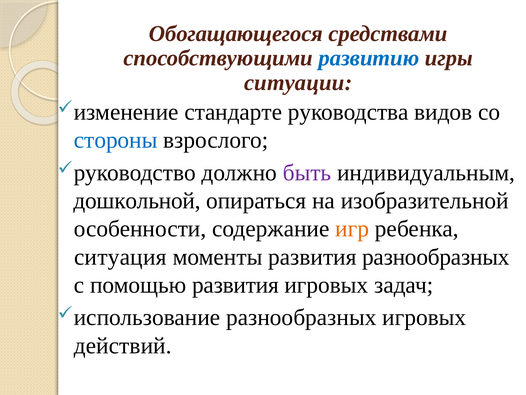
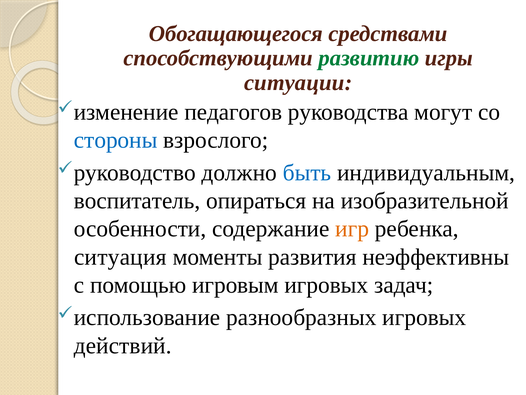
развитию colour: blue -> green
стандарте: стандарте -> педагогов
видов: видов -> могут
быть colour: purple -> blue
дошкольной: дошкольной -> воспитатель
развития разнообразных: разнообразных -> неэффективны
помощью развития: развития -> игровым
